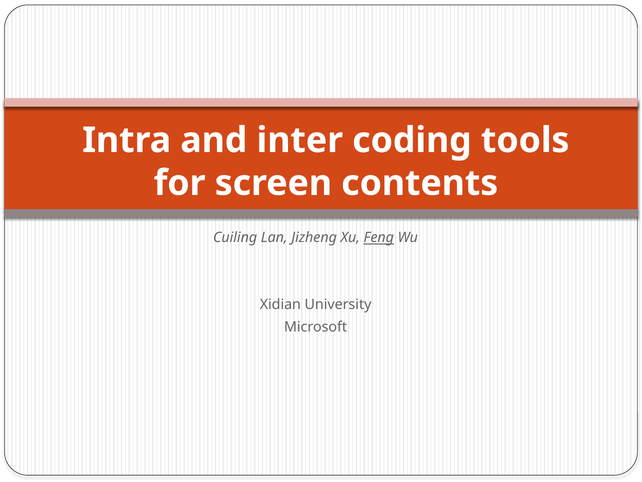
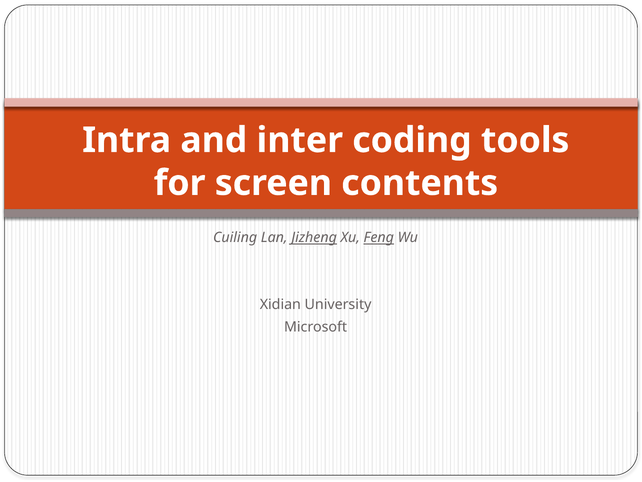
Jizheng underline: none -> present
